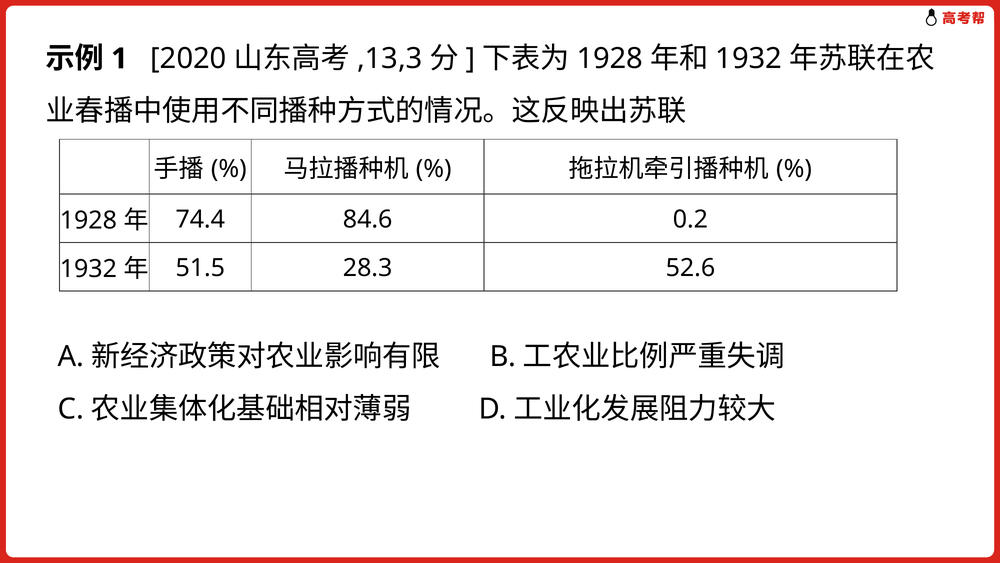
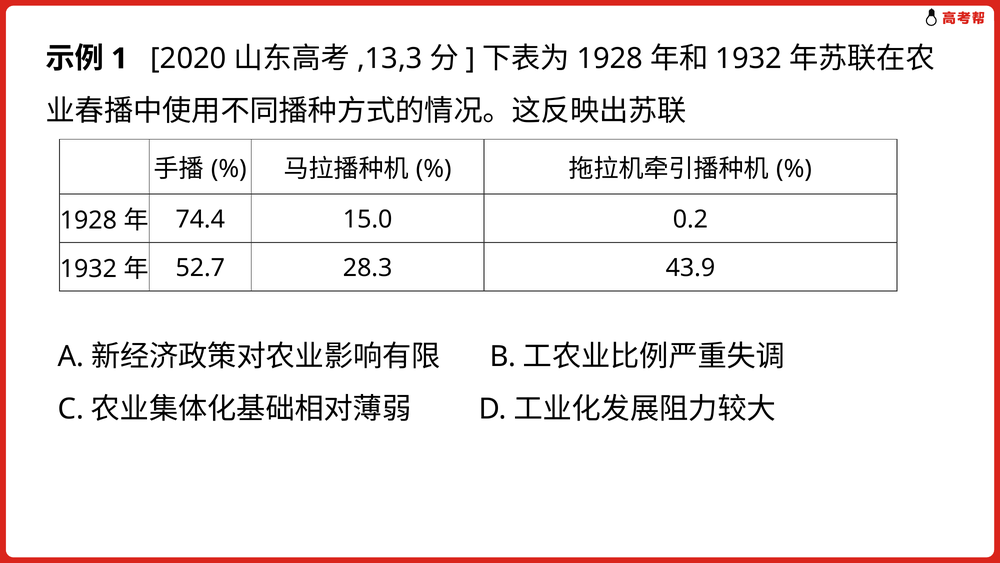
84.6: 84.6 -> 15.0
51.5: 51.5 -> 52.7
52.6: 52.6 -> 43.9
